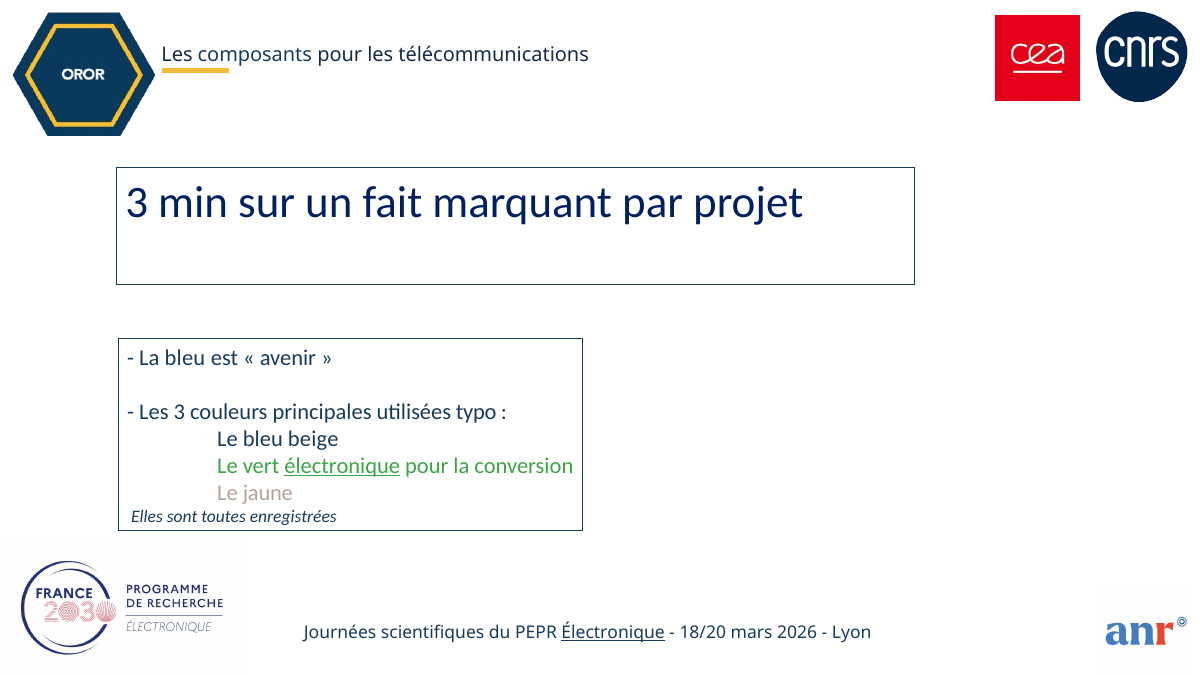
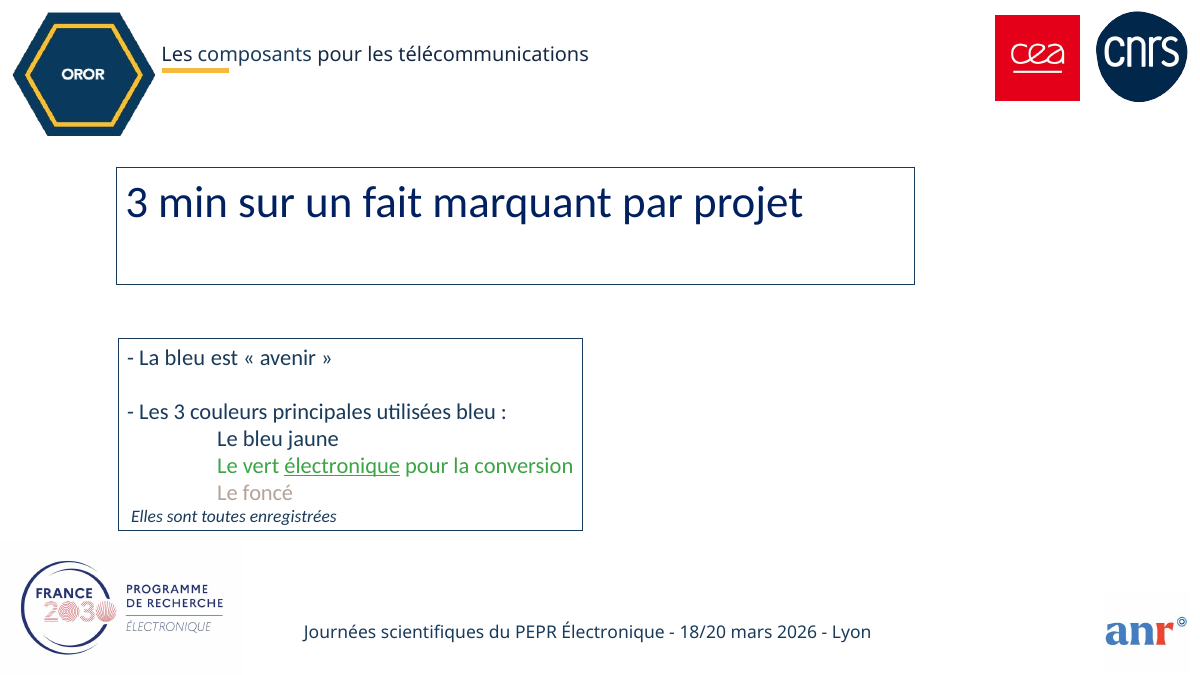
utilisées typo: typo -> bleu
beige: beige -> jaune
jaune: jaune -> foncé
Électronique at (613, 633) underline: present -> none
